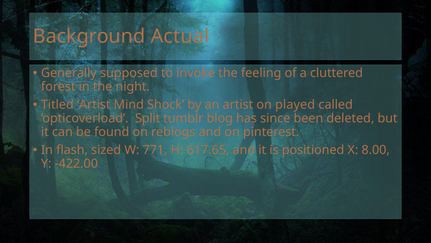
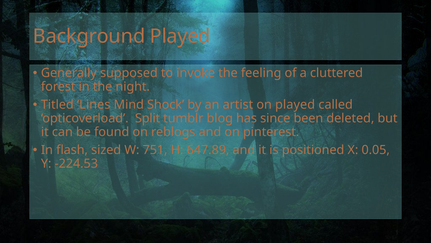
Background Actual: Actual -> Played
Titled Artist: Artist -> Lines
771: 771 -> 751
617.65: 617.65 -> 647.89
8.00: 8.00 -> 0.05
-422.00: -422.00 -> -224.53
